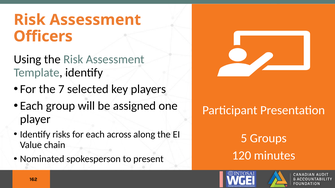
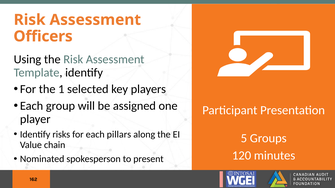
7: 7 -> 1
across: across -> pillars
